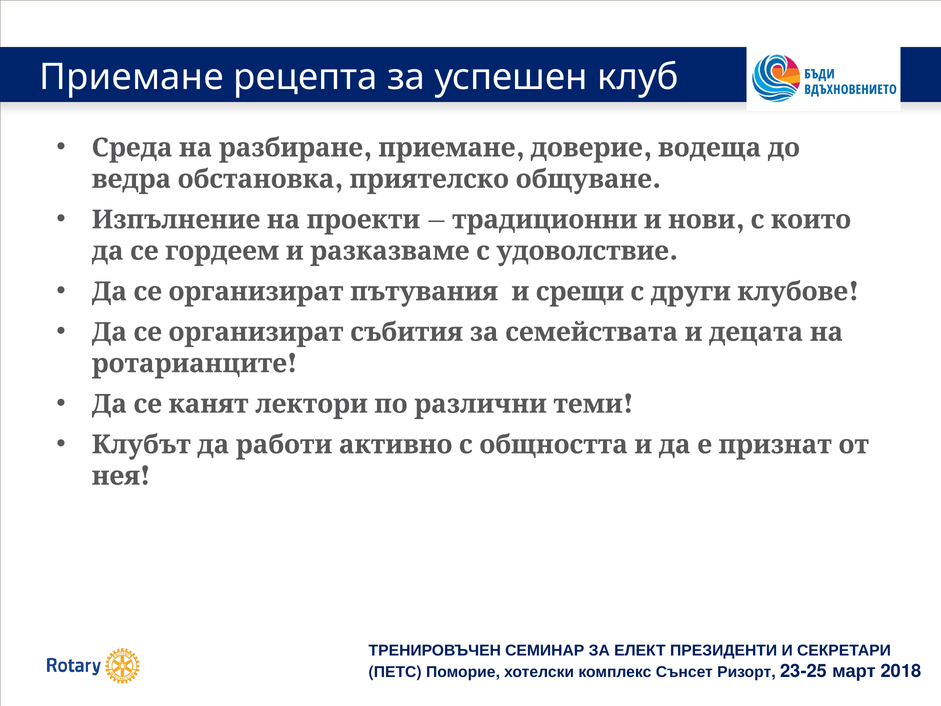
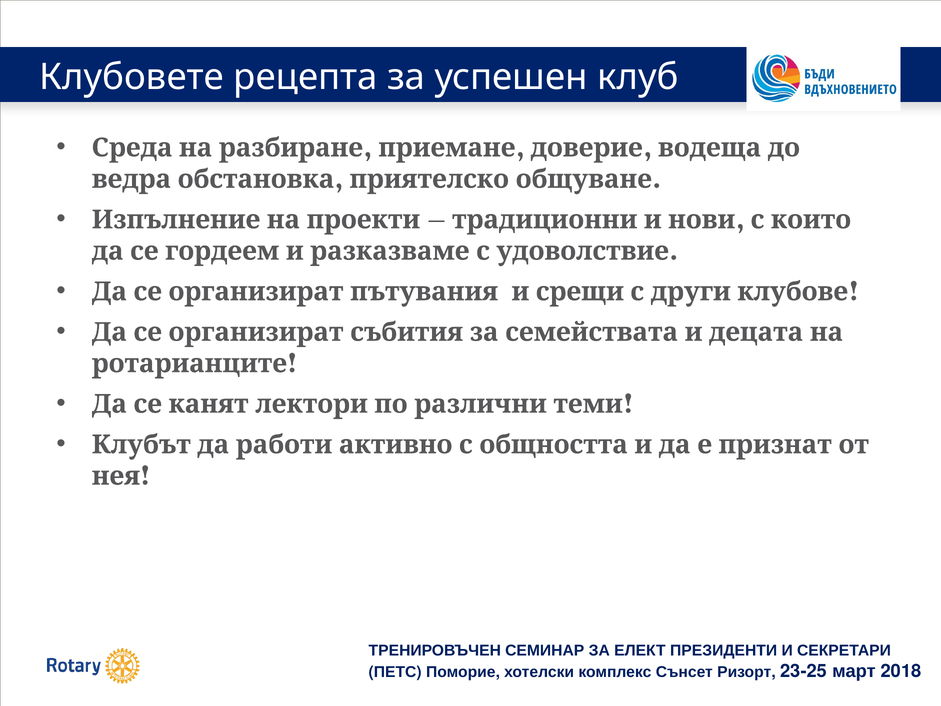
Приемане at (132, 77): Приемане -> Клубовете
